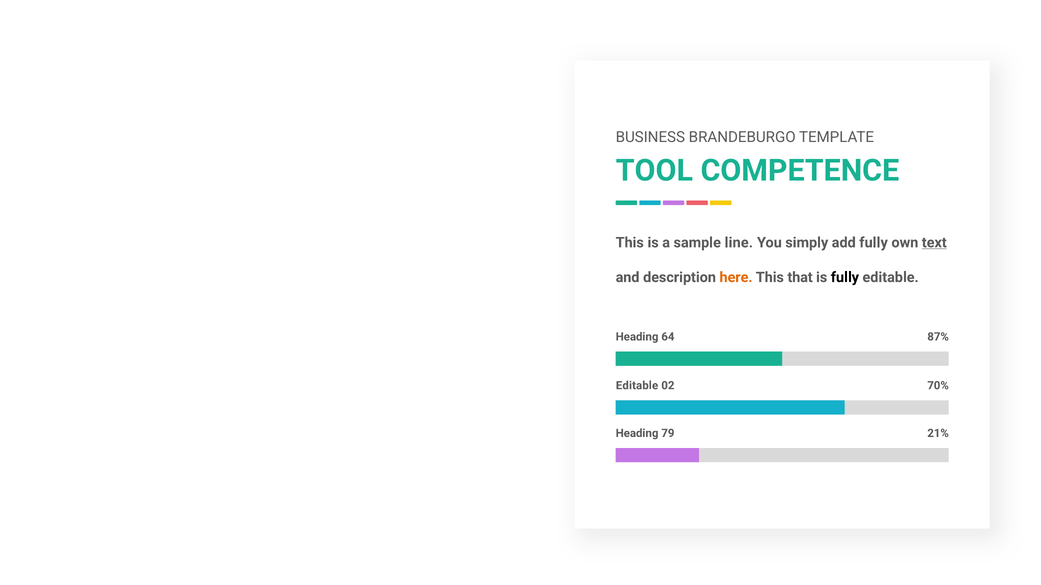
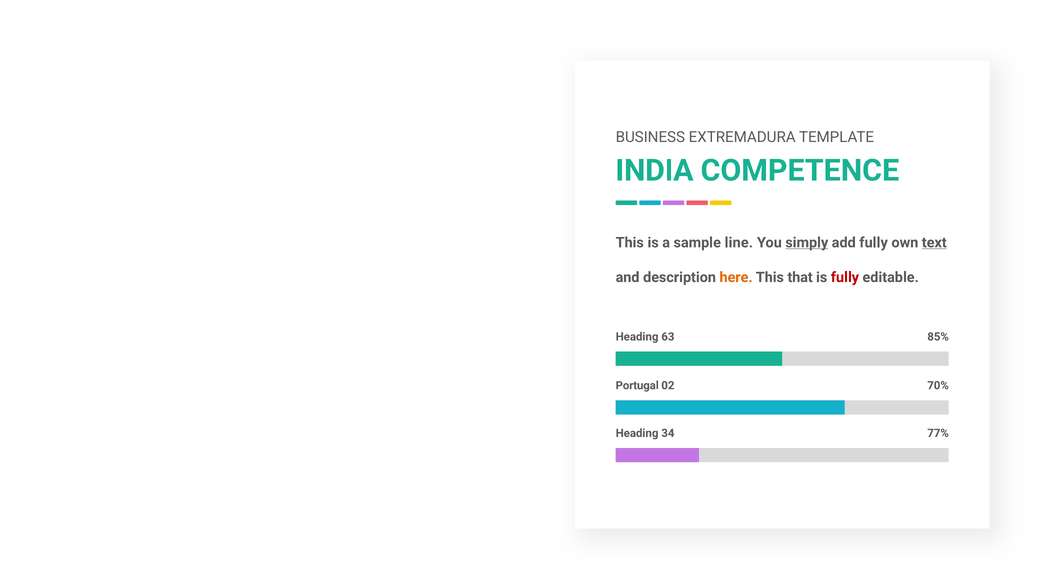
BRANDEBURGO: BRANDEBURGO -> EXTREMADURA
TOOL: TOOL -> INDIA
simply underline: none -> present
fully at (845, 278) colour: black -> red
64: 64 -> 63
87%: 87% -> 85%
Editable at (637, 386): Editable -> Portugal
79: 79 -> 34
21%: 21% -> 77%
